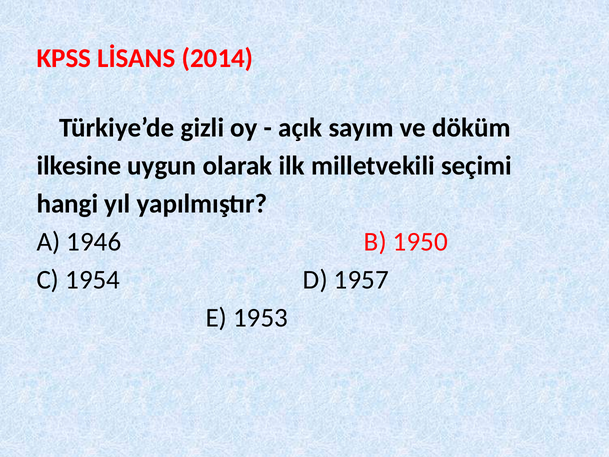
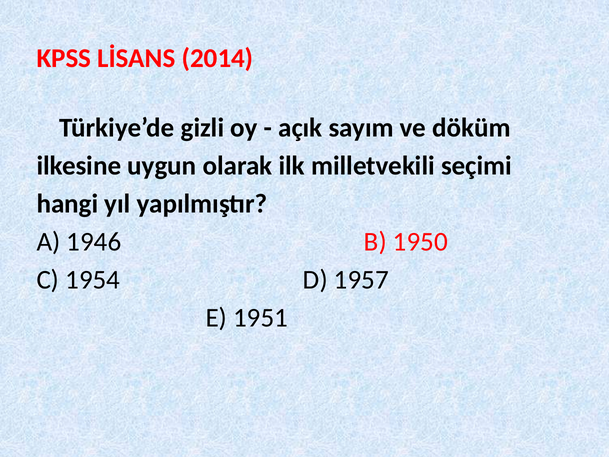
1953: 1953 -> 1951
